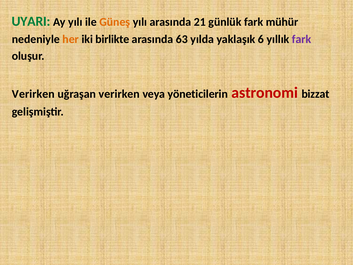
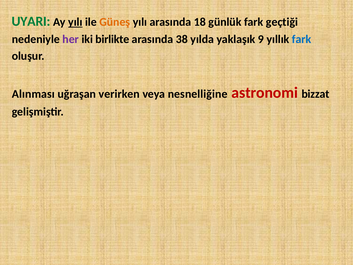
yılı at (75, 22) underline: none -> present
21: 21 -> 18
mühür: mühür -> geçtiği
her colour: orange -> purple
63: 63 -> 38
6: 6 -> 9
fark at (302, 39) colour: purple -> blue
Verirken at (33, 94): Verirken -> Alınması
yöneticilerin: yöneticilerin -> nesnelliğine
